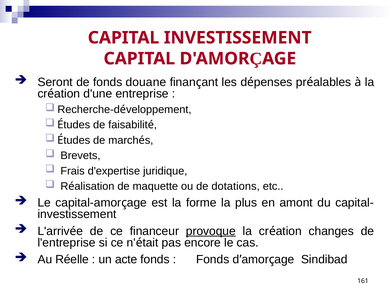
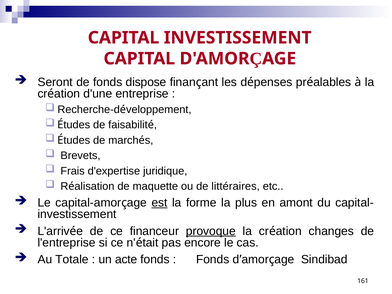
douane: douane -> dispose
dotations: dotations -> littéraires
est underline: none -> present
Réelle: Réelle -> Totale
